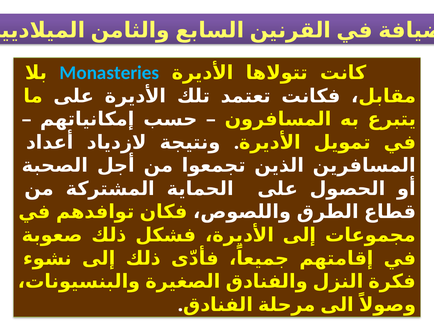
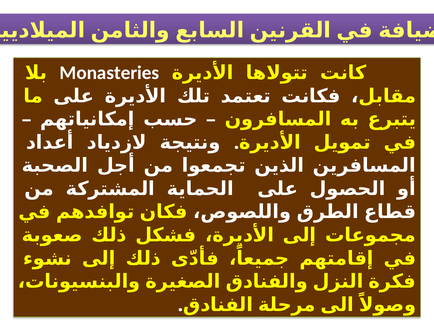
Monasteries colour: light blue -> white
